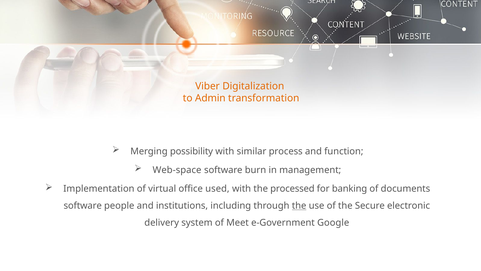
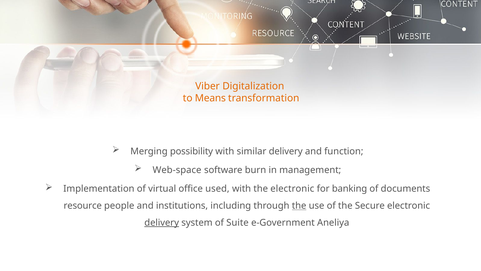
Admin: Admin -> Means
similar process: process -> delivery
the processed: processed -> electronic
software at (83, 205): software -> resource
delivery at (162, 222) underline: none -> present
Meet: Meet -> Suite
Google: Google -> Aneliya
